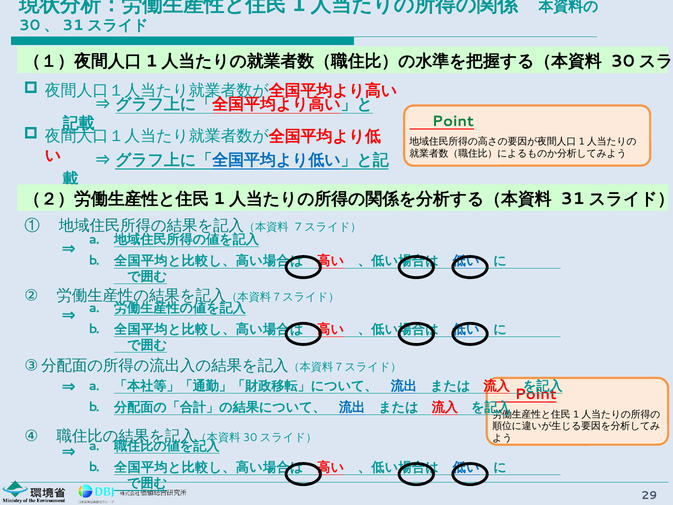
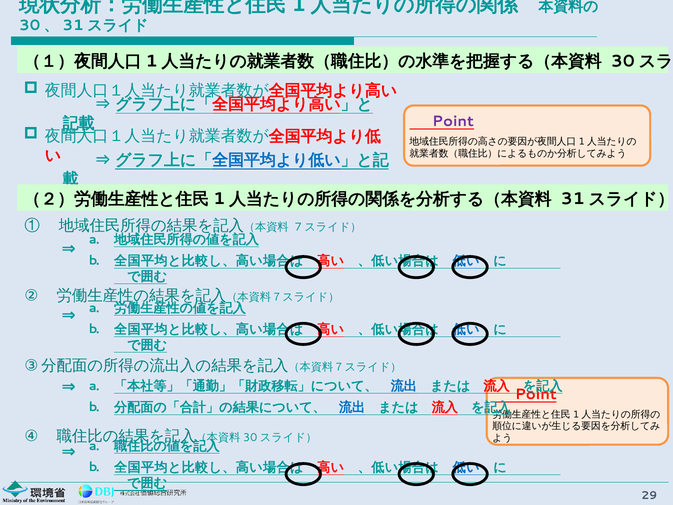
Point at (453, 121) colour: green -> purple
